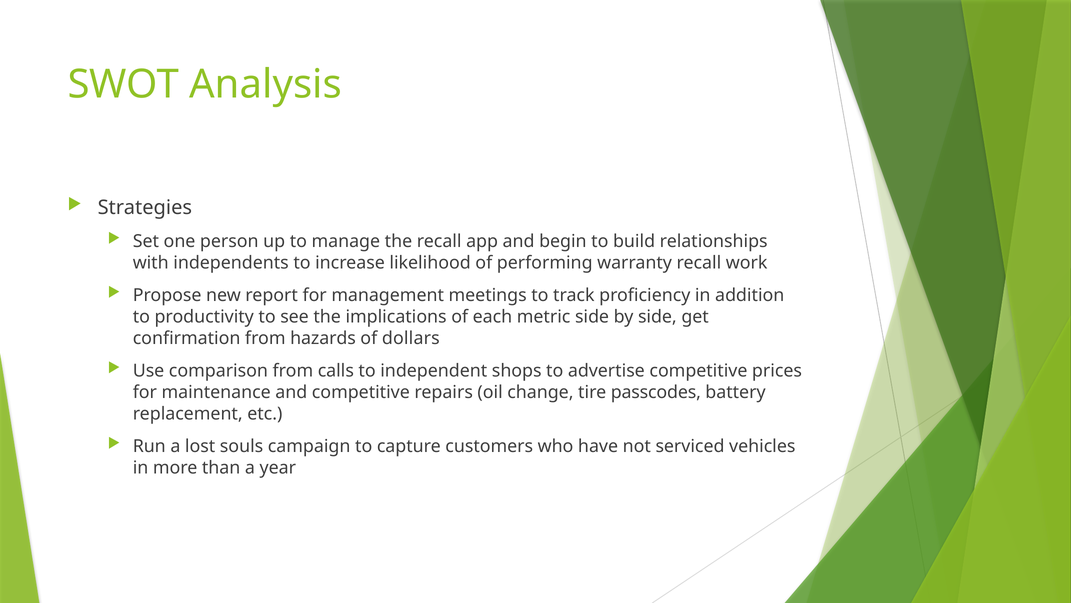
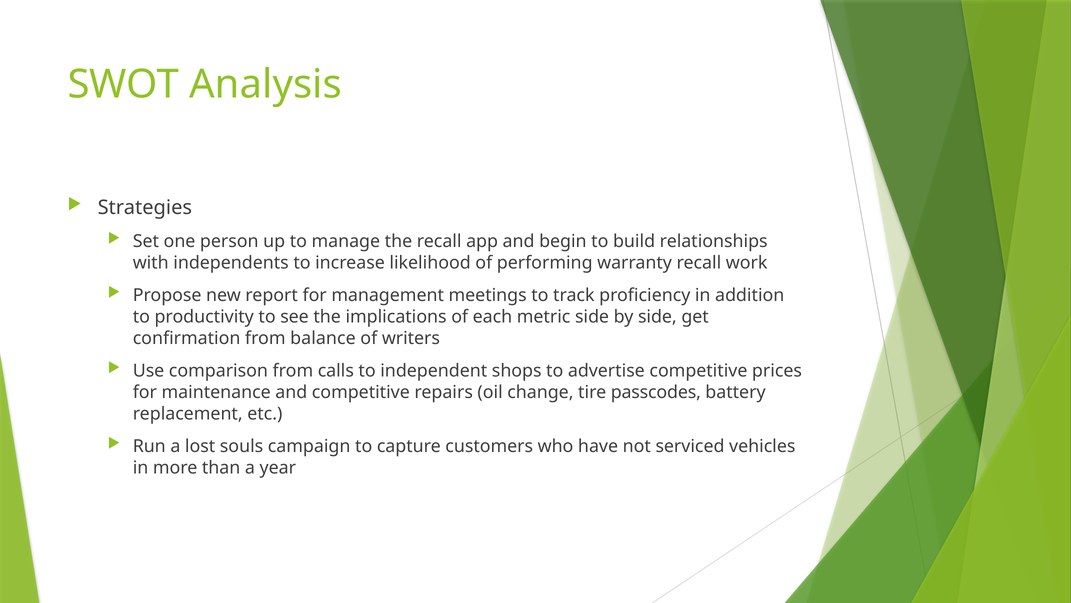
hazards: hazards -> balance
dollars: dollars -> writers
